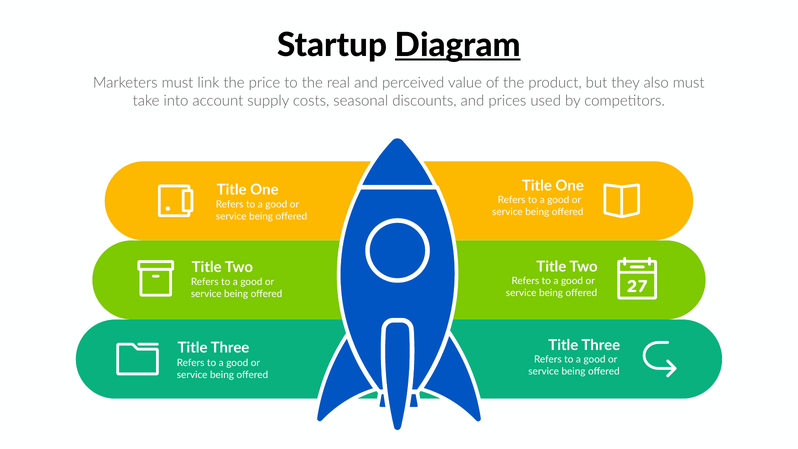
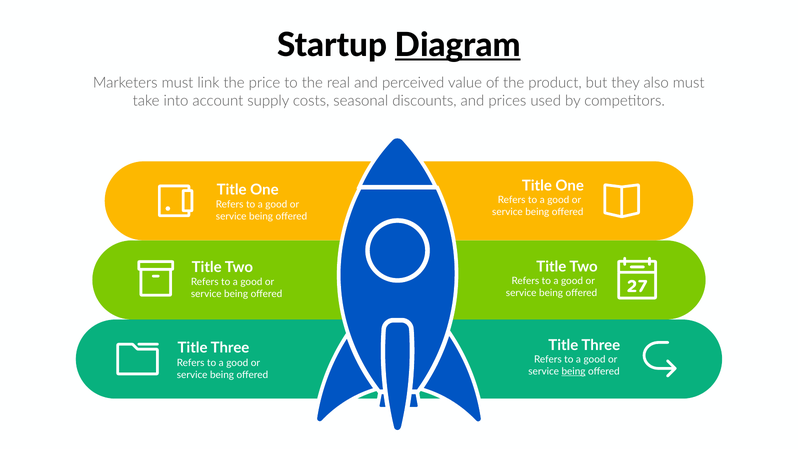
being at (574, 372) underline: none -> present
